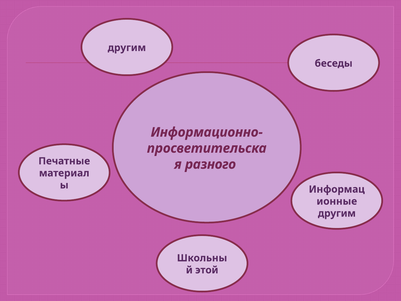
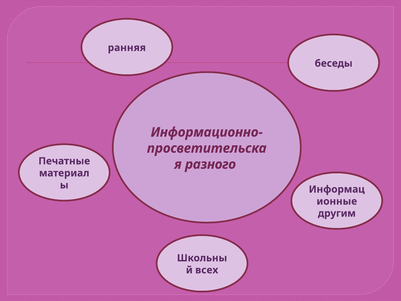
другим at (127, 48): другим -> ранняя
этой: этой -> всех
